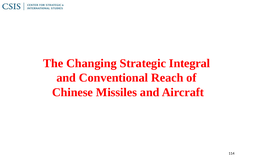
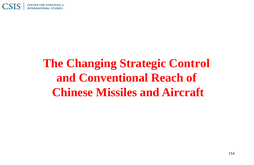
Integral: Integral -> Control
